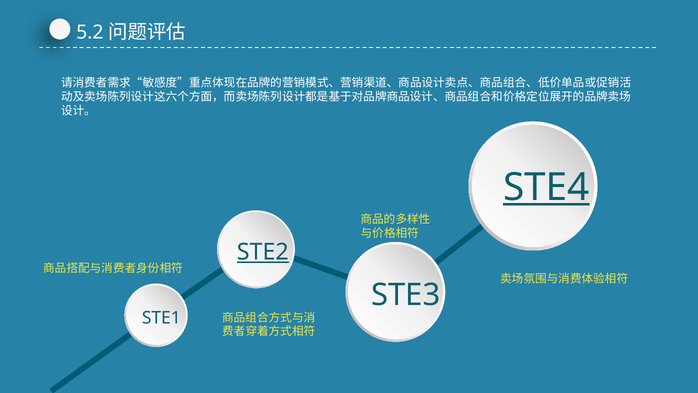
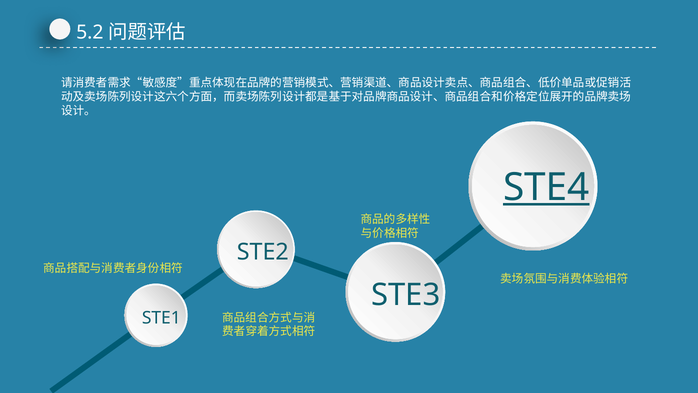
STE2 underline: present -> none
